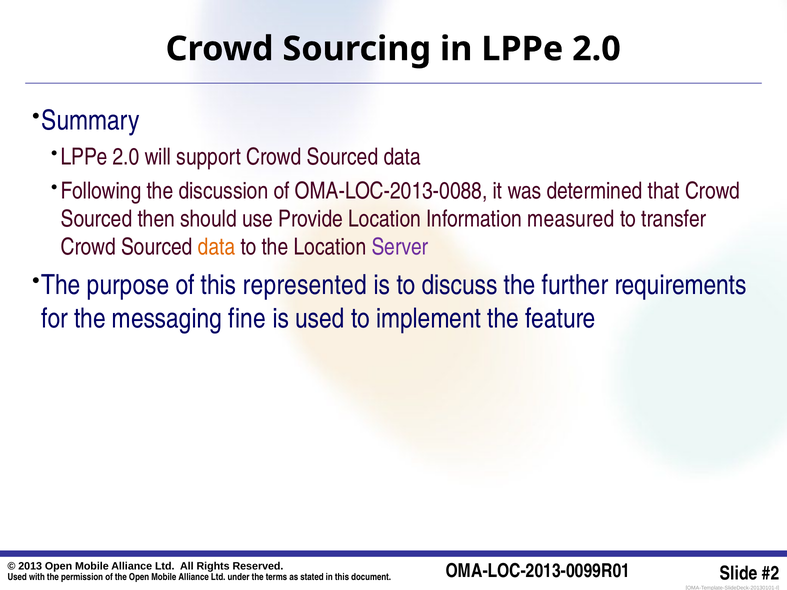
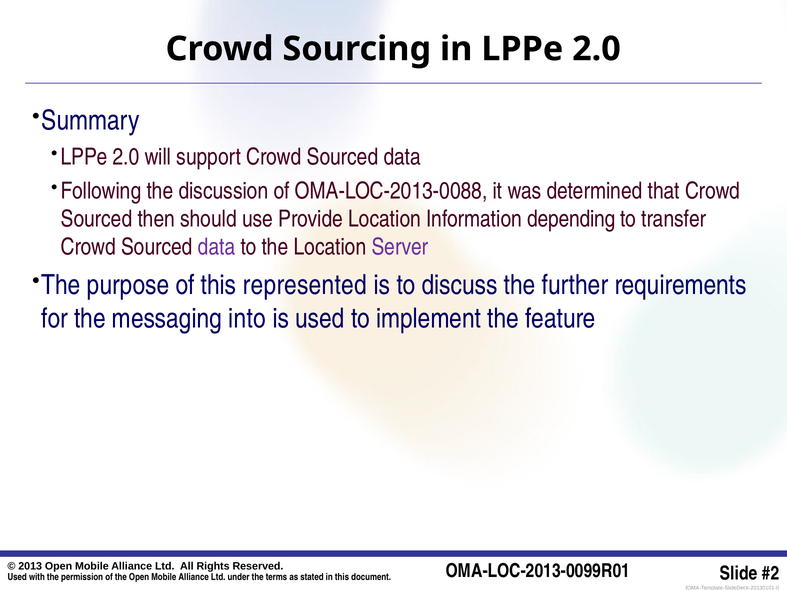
measured: measured -> depending
data at (217, 247) colour: orange -> purple
fine: fine -> into
